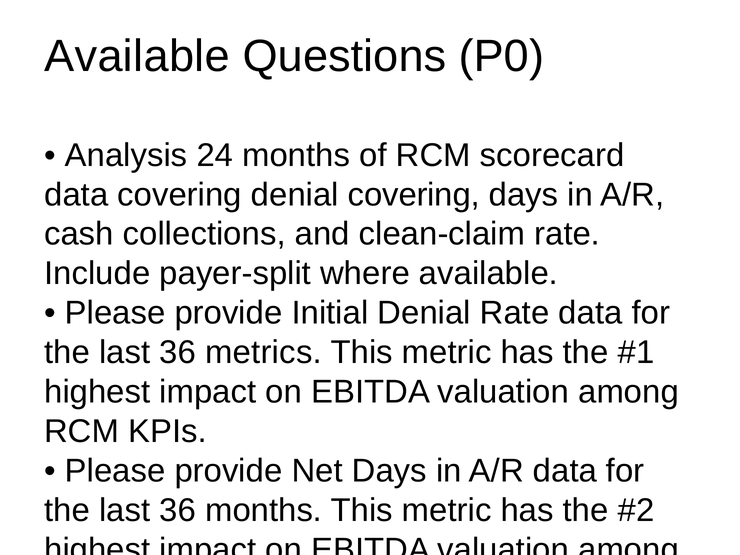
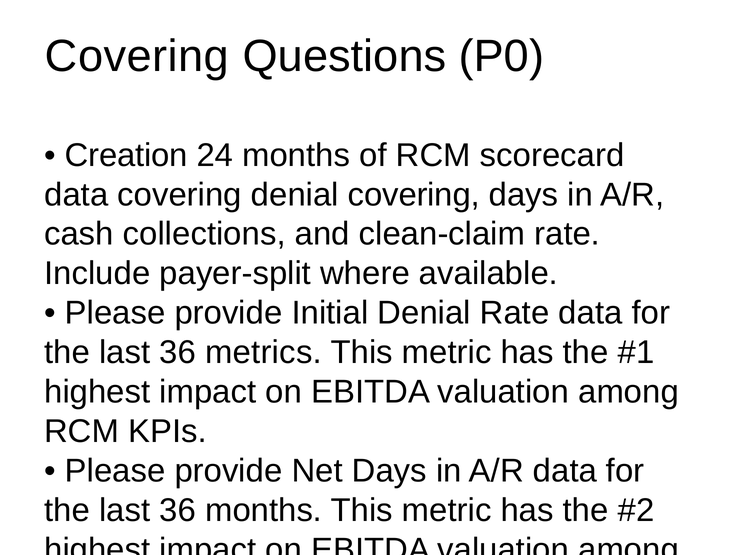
Available at (137, 56): Available -> Covering
Analysis: Analysis -> Creation
